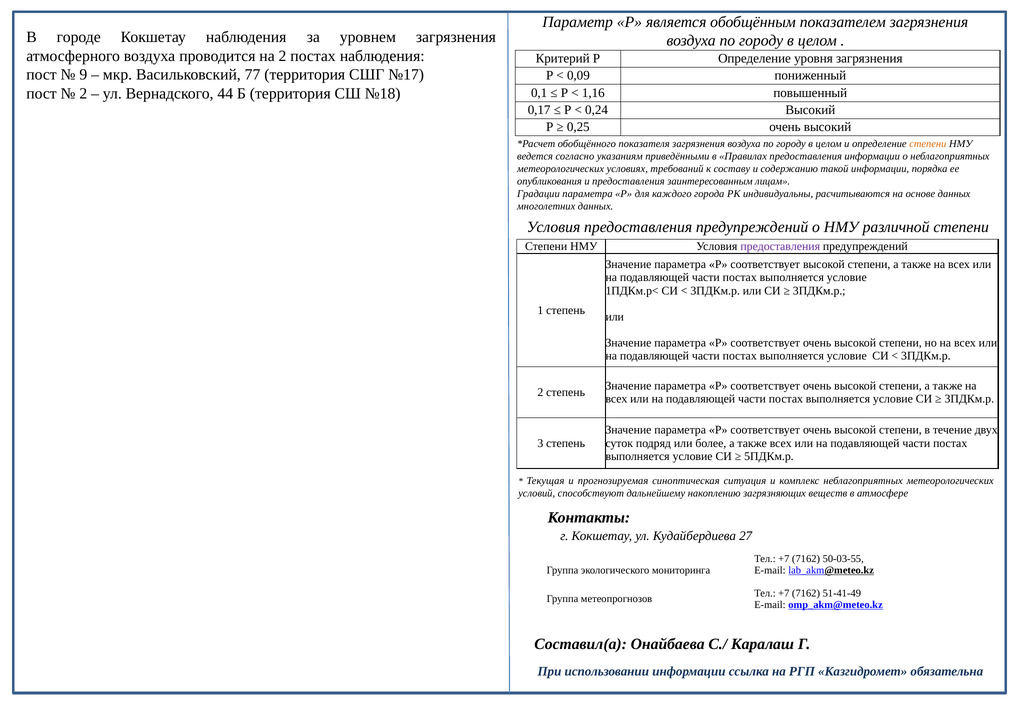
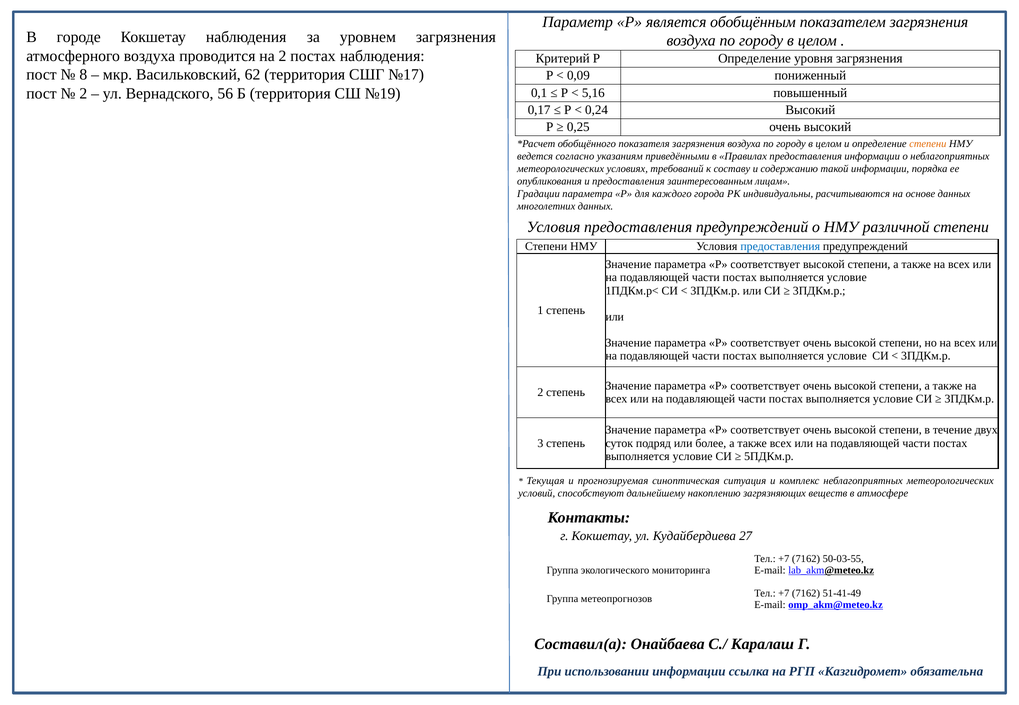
9: 9 -> 8
77: 77 -> 62
44: 44 -> 56
№18: №18 -> №19
1,16: 1,16 -> 5,16
предоставления at (780, 247) colour: purple -> blue
